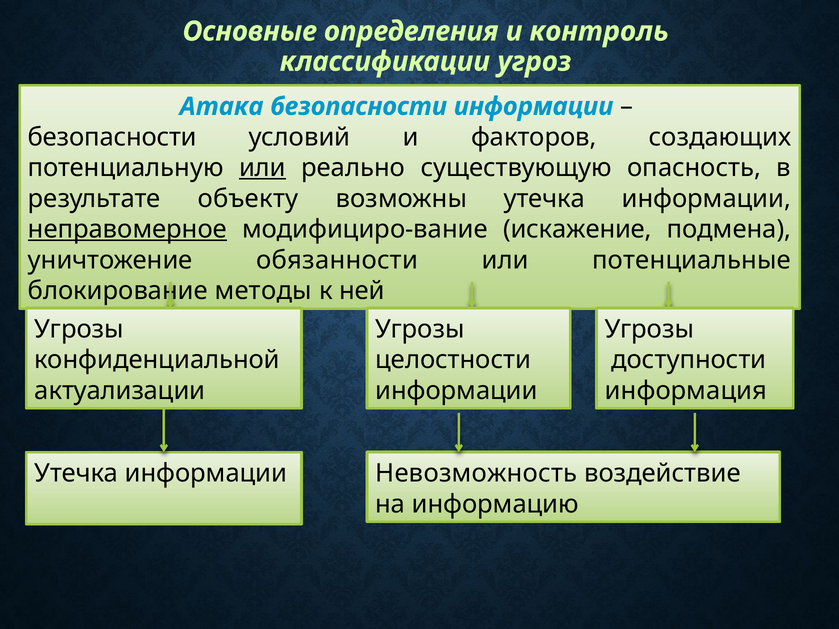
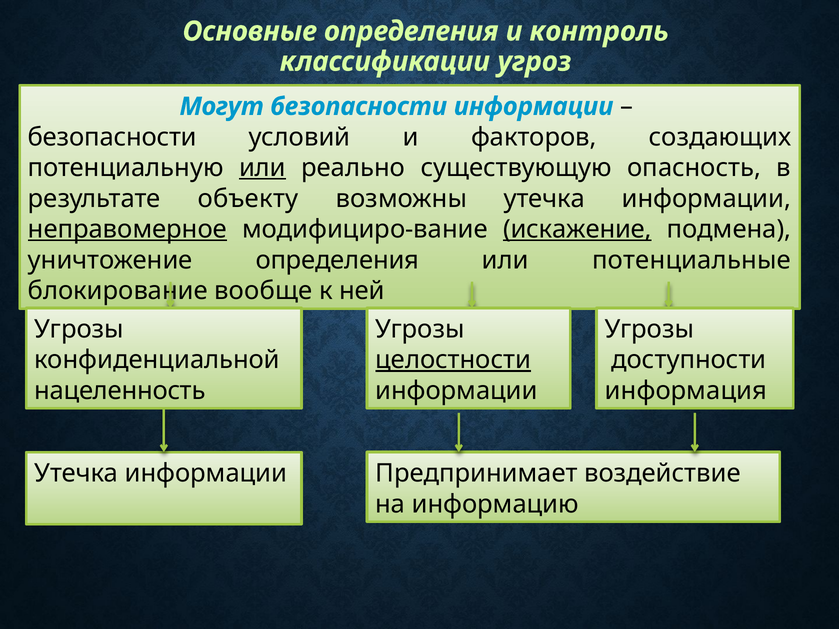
Атака: Атака -> Могут
искажение underline: none -> present
уничтожение обязанности: обязанности -> определения
методы: методы -> вообще
целостности underline: none -> present
актуализации: актуализации -> нацеленность
Невозможность: Невозможность -> Предпринимает
